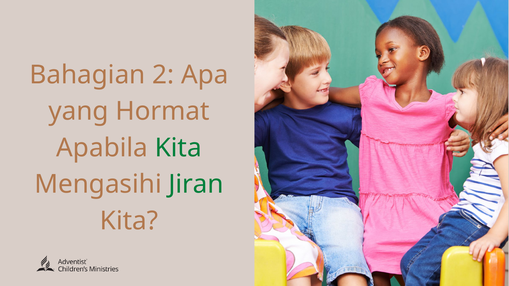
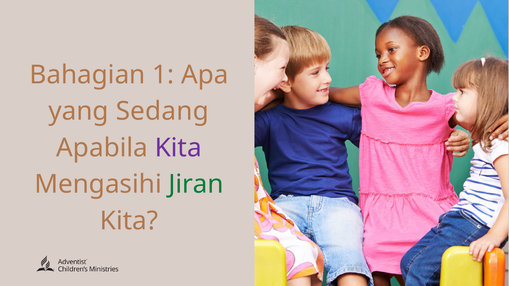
2: 2 -> 1
Hormat: Hormat -> Sedang
Kita at (178, 148) colour: green -> purple
